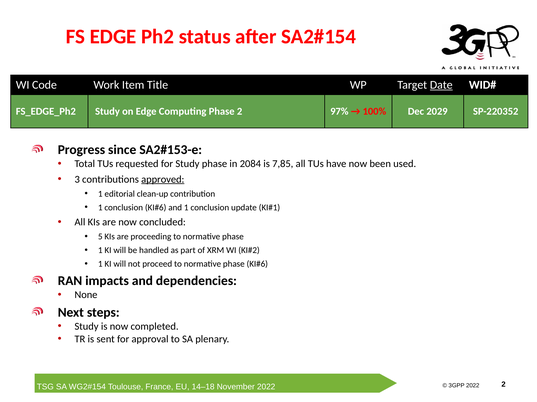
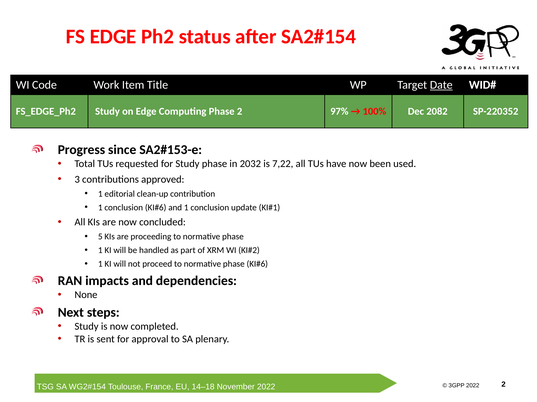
2029: 2029 -> 2082
2084: 2084 -> 2032
7,85: 7,85 -> 7,22
approved underline: present -> none
